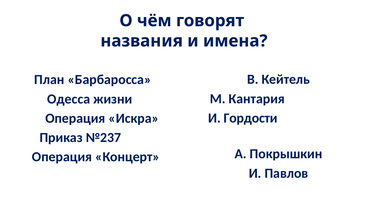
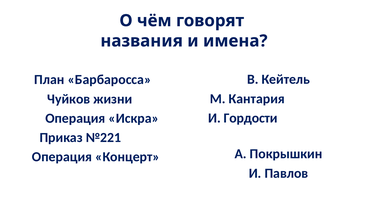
Одесса: Одесса -> Чуйков
№237: №237 -> №221
